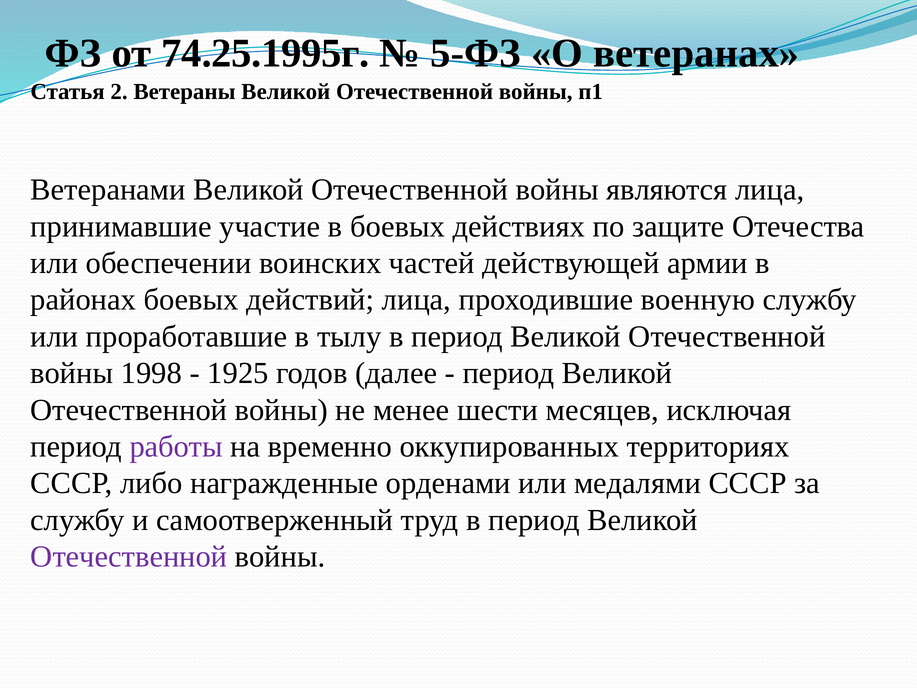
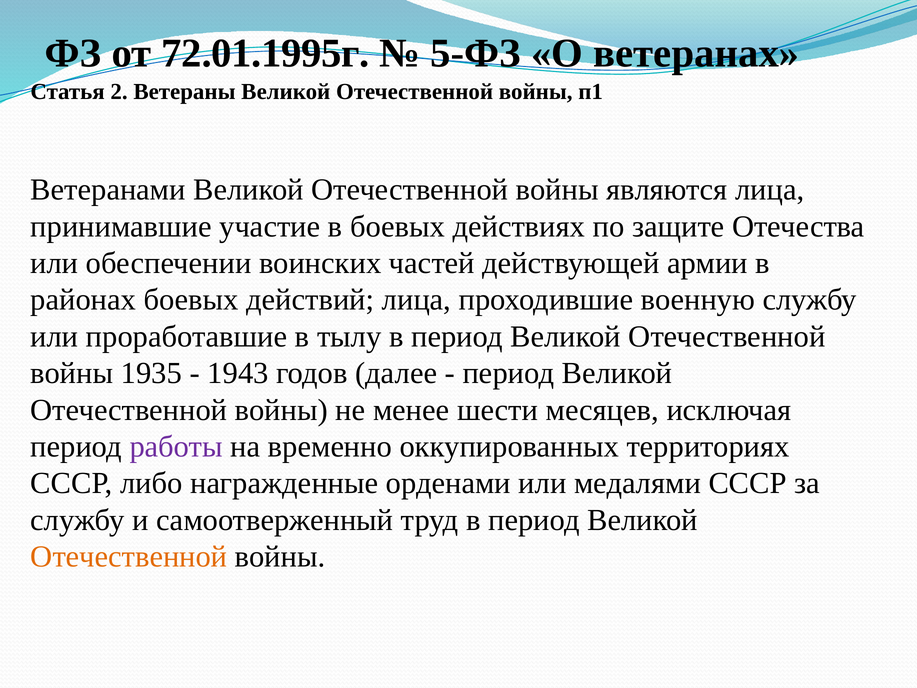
74.25.1995г: 74.25.1995г -> 72.01.1995г
1998: 1998 -> 1935
1925: 1925 -> 1943
Отечественной at (129, 557) colour: purple -> orange
